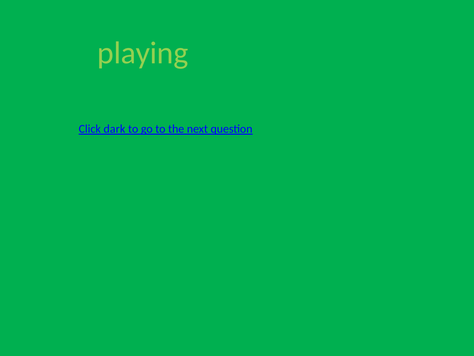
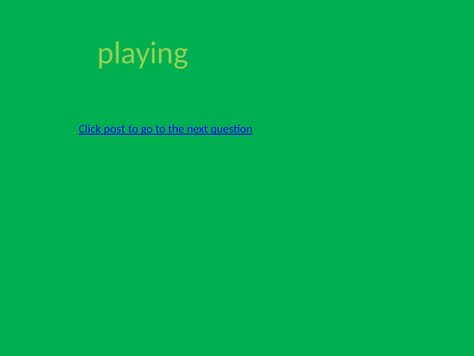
dark: dark -> post
